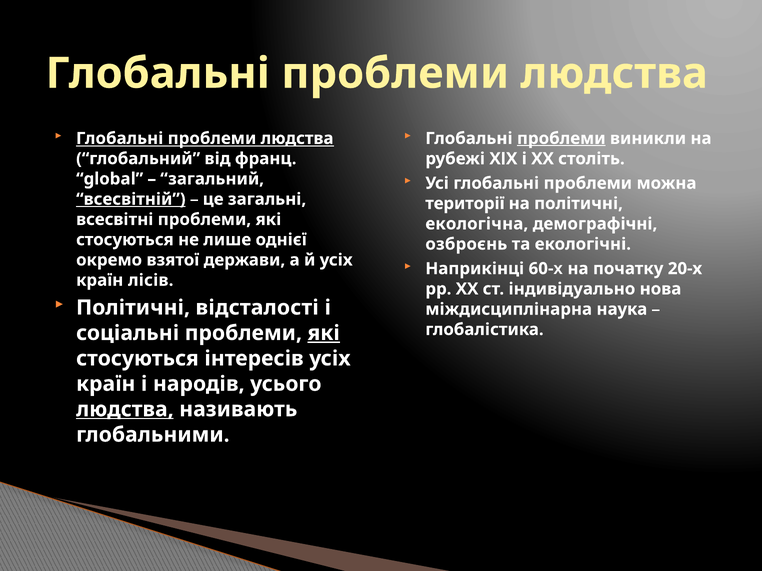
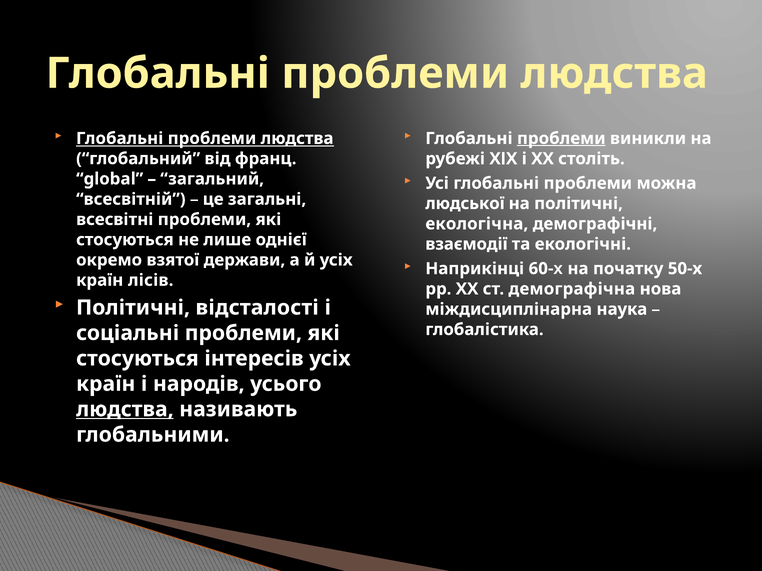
всесвітній underline: present -> none
території: території -> людської
озброєнь: озброєнь -> взаємодії
20-х: 20-х -> 50-х
індивідуально: індивідуально -> демографічна
які at (324, 333) underline: present -> none
